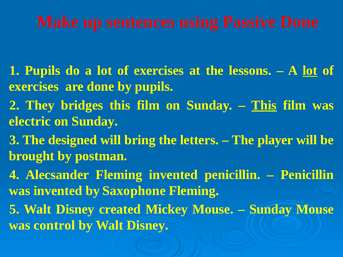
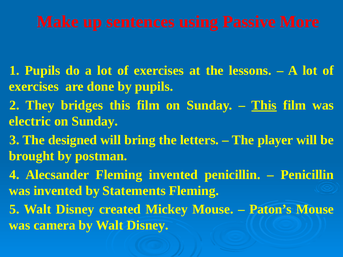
Passive Done: Done -> More
lot at (310, 71) underline: present -> none
Saxophone: Saxophone -> Statements
Sunday at (271, 209): Sunday -> Patonʼs
control: control -> camera
